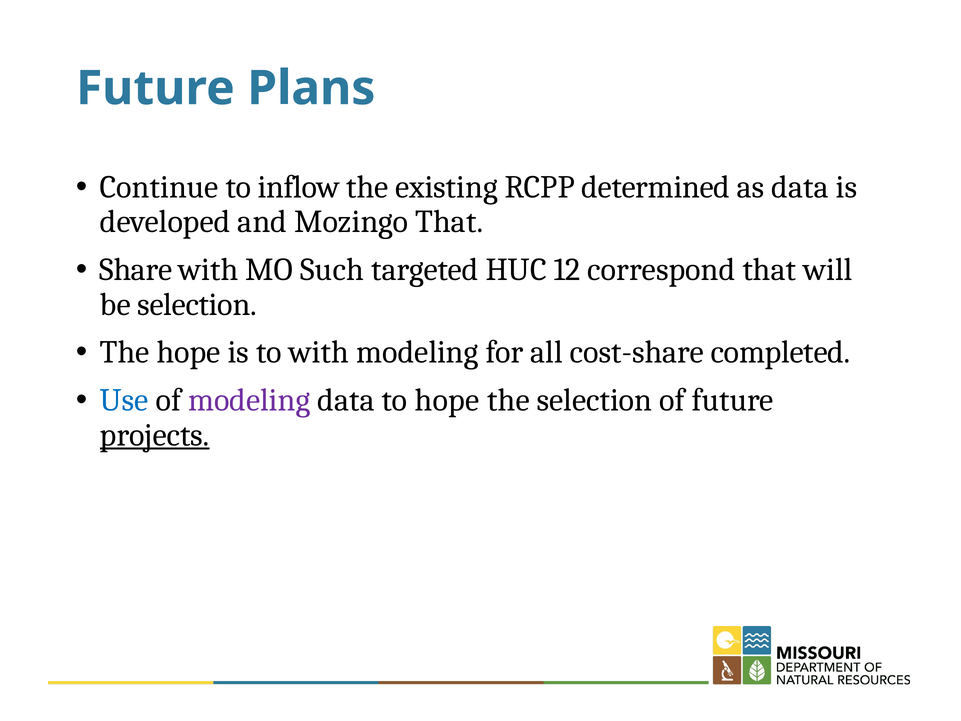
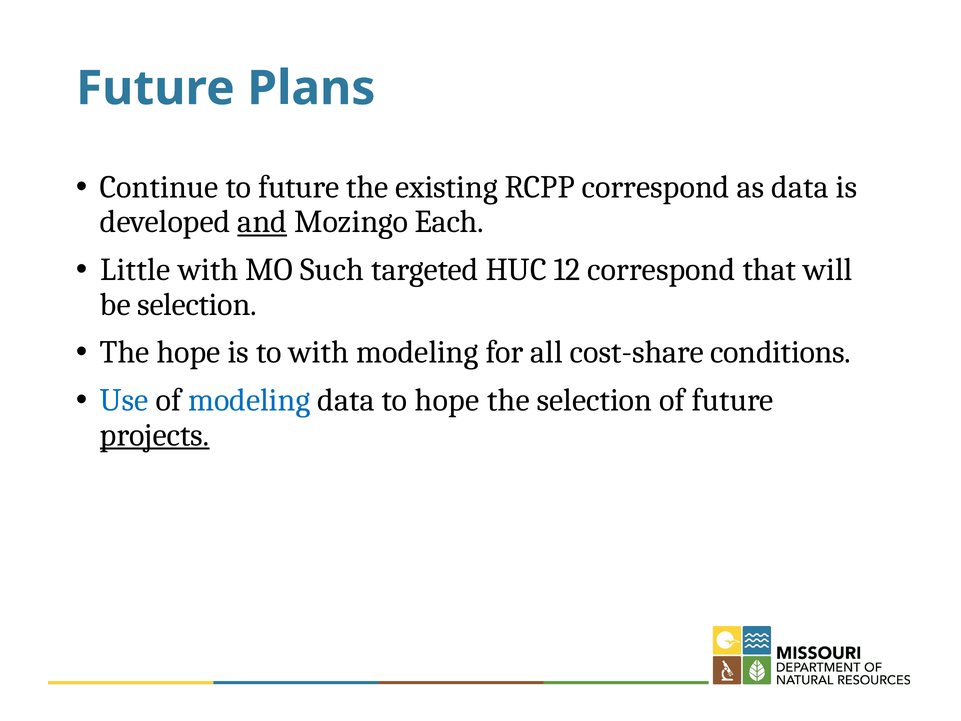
to inflow: inflow -> future
RCPP determined: determined -> correspond
and underline: none -> present
Mozingo That: That -> Each
Share: Share -> Little
completed: completed -> conditions
modeling at (249, 400) colour: purple -> blue
